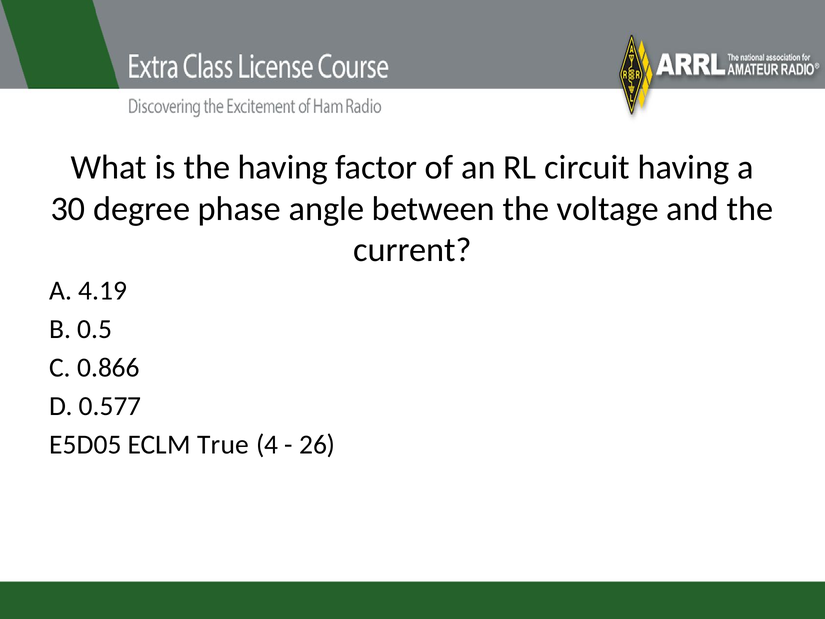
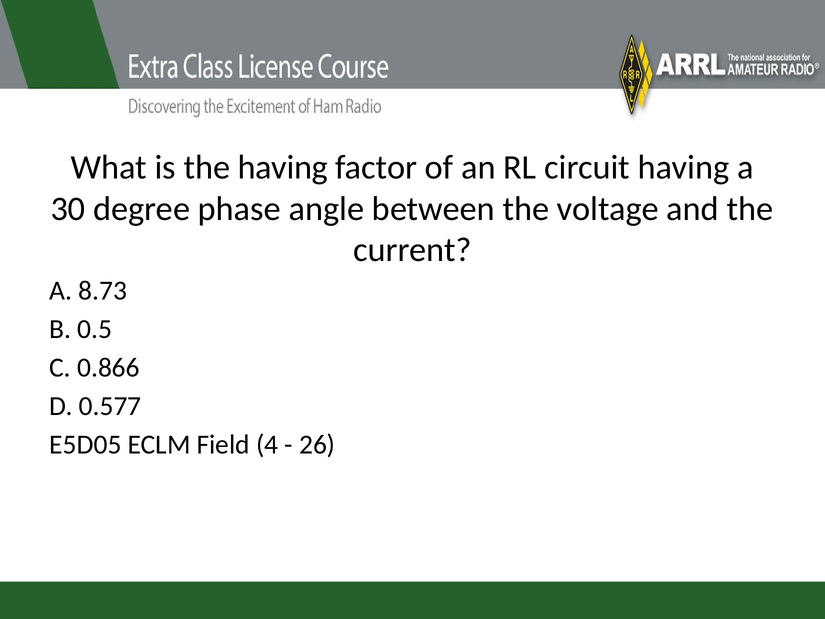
4.19: 4.19 -> 8.73
True: True -> Field
